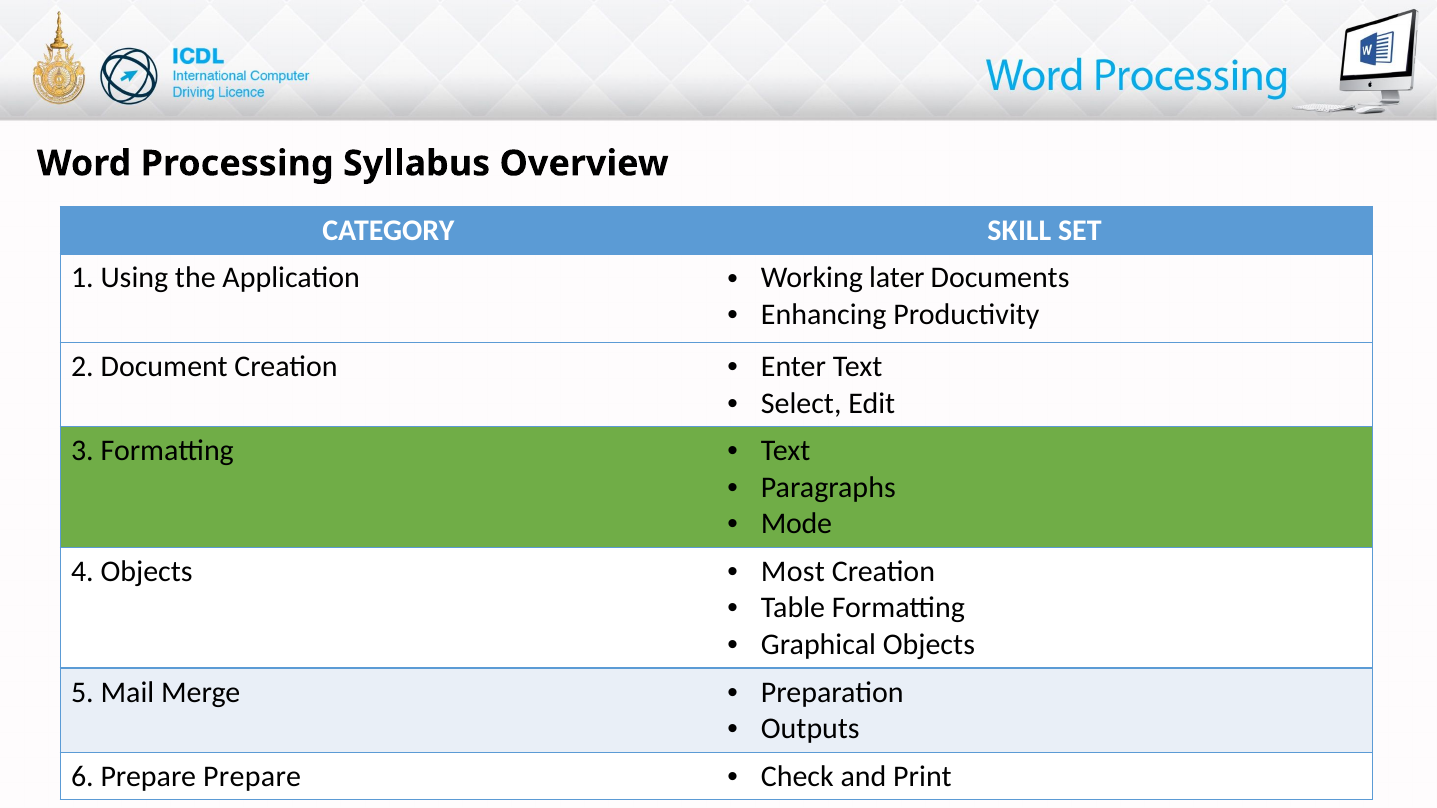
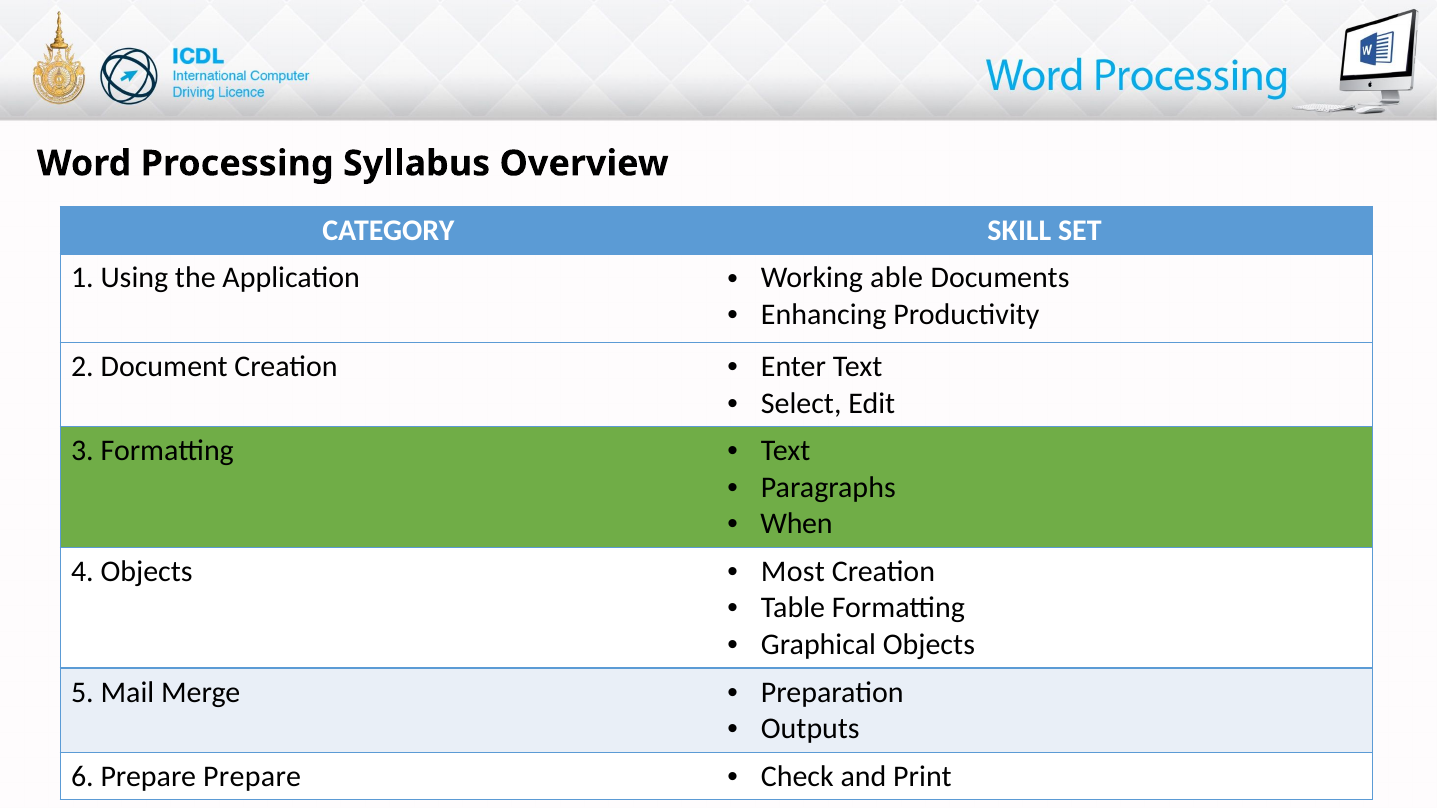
later: later -> able
Mode: Mode -> When
